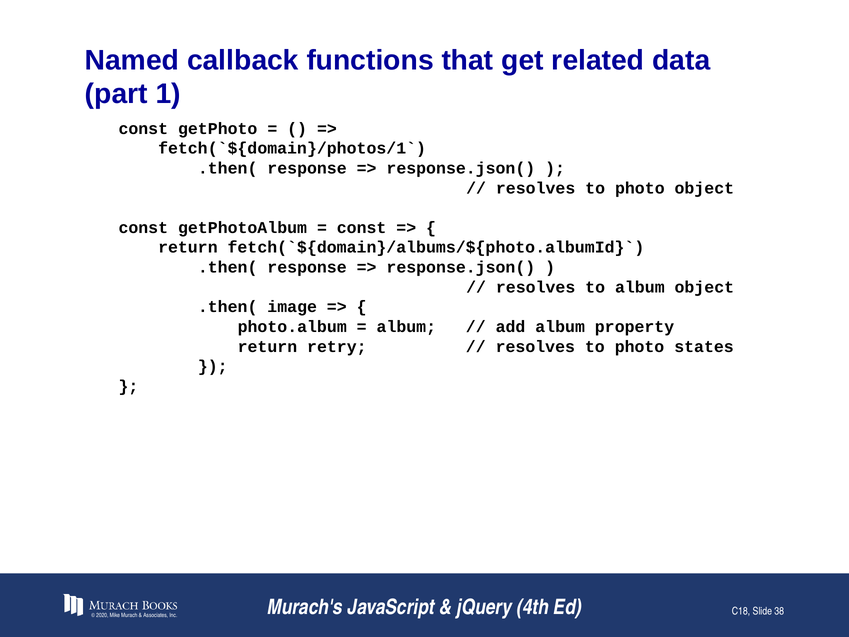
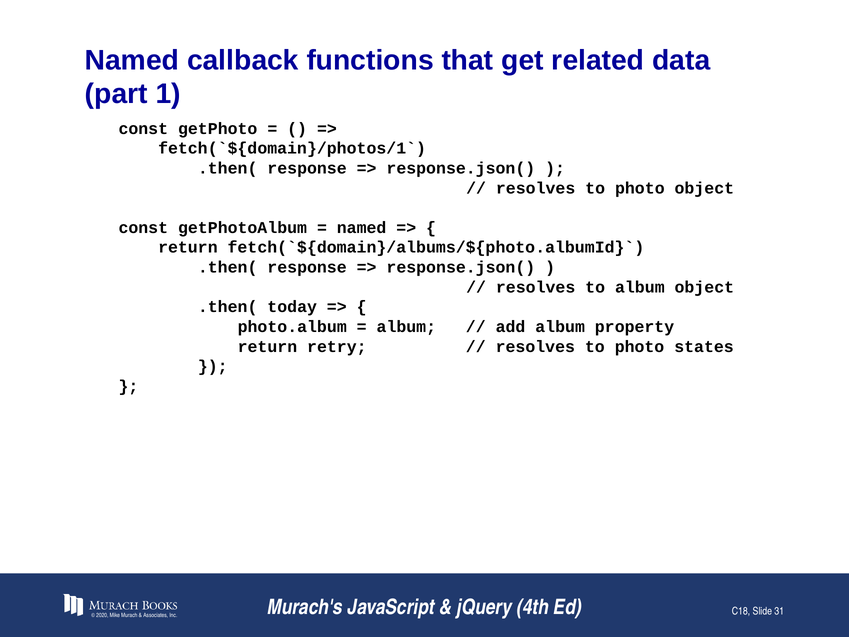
const at (362, 228): const -> named
image: image -> today
38: 38 -> 31
